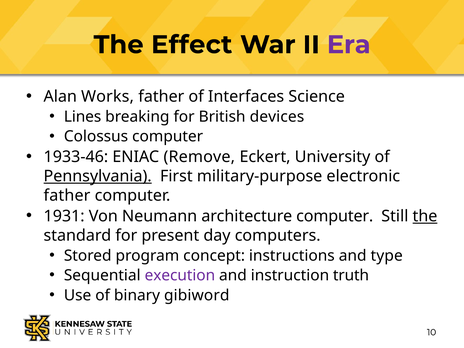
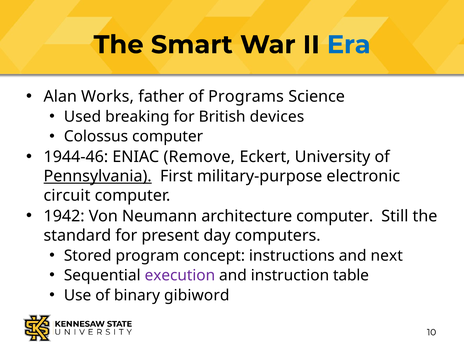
Effect: Effect -> Smart
Era colour: purple -> blue
Interfaces: Interfaces -> Programs
Lines: Lines -> Used
1933-46: 1933-46 -> 1944-46
father at (67, 195): father -> circuit
1931: 1931 -> 1942
the at (425, 216) underline: present -> none
type: type -> next
truth: truth -> table
